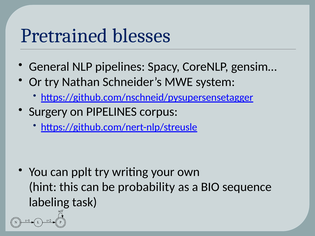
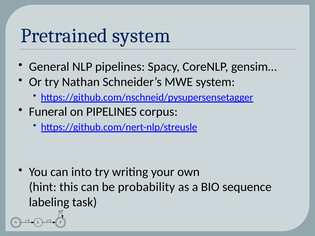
Pretrained blesses: blesses -> system
Surgery: Surgery -> Funeral
pplt: pplt -> into
